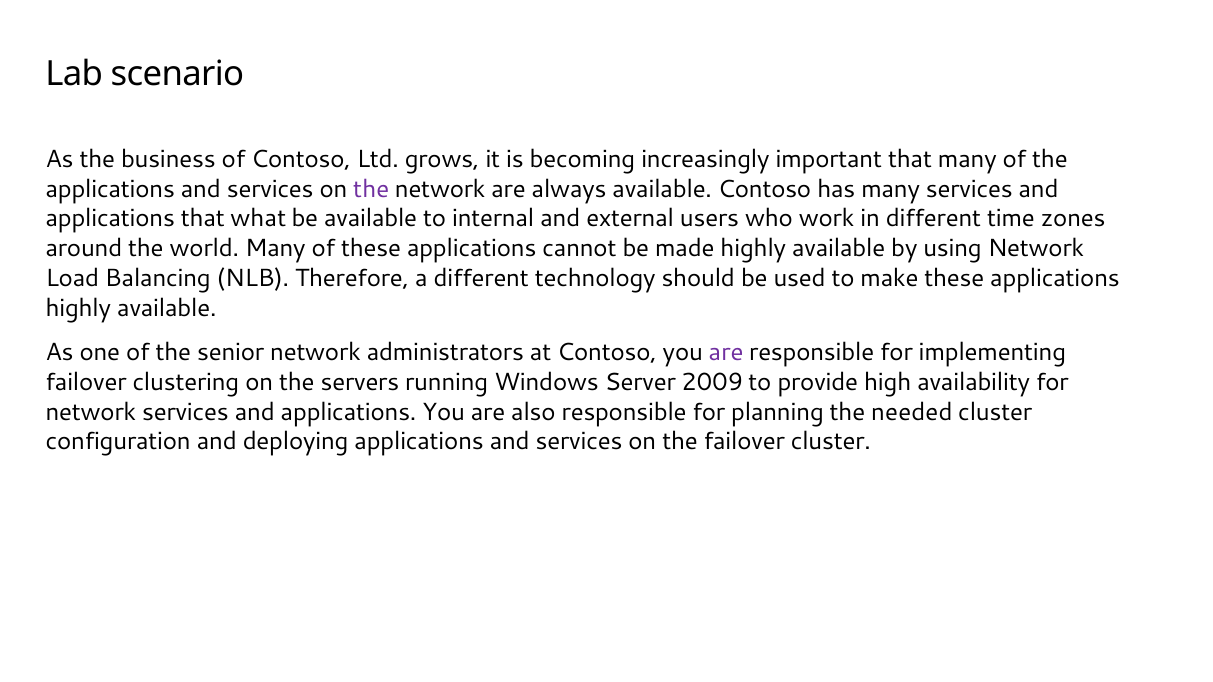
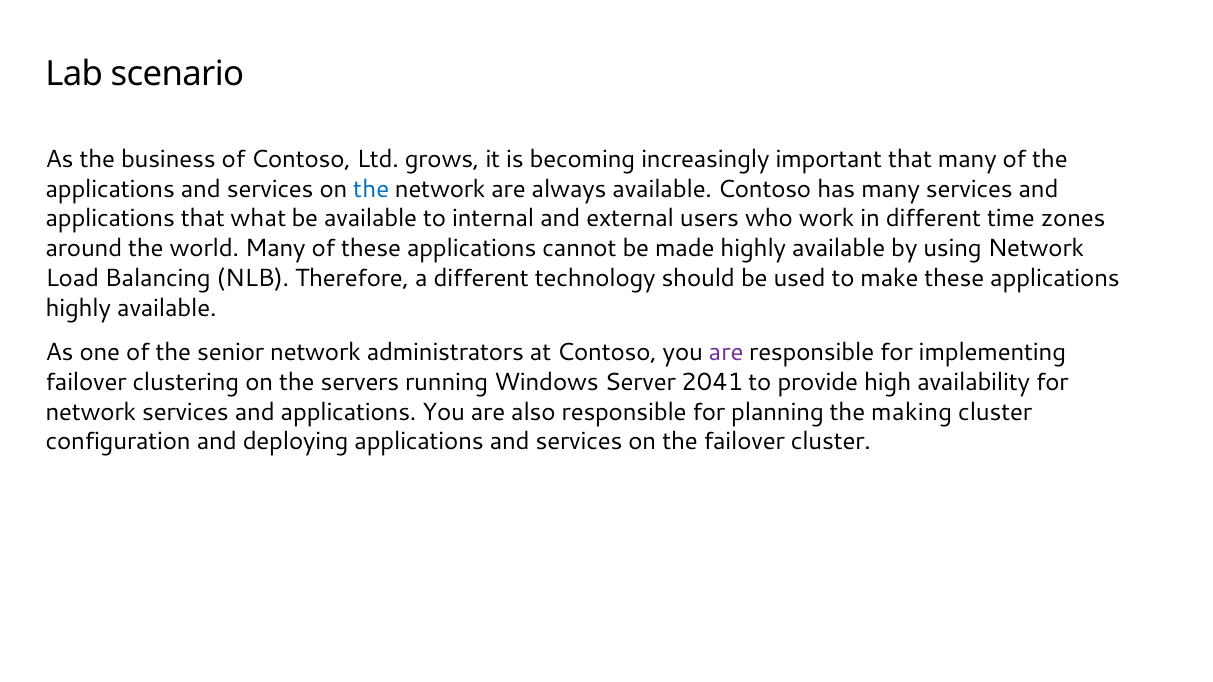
the at (371, 189) colour: purple -> blue
2009: 2009 -> 2041
needed: needed -> making
